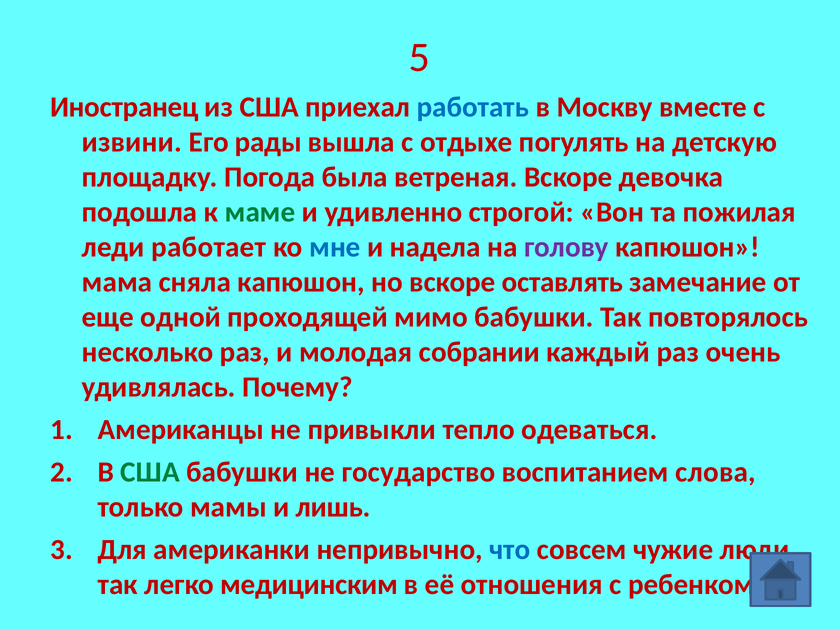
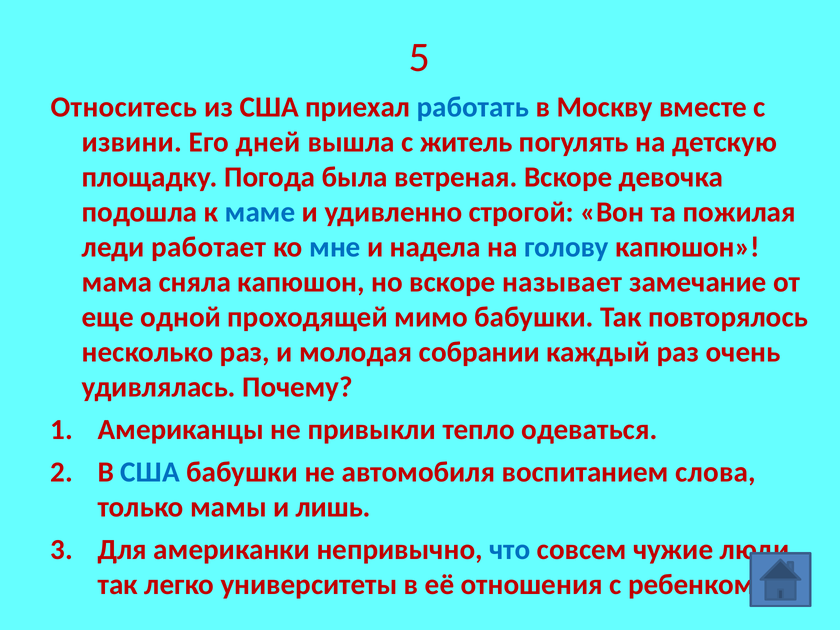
Иностранец: Иностранец -> Относитесь
рады: рады -> дней
отдыхе: отдыхе -> житель
маме colour: green -> blue
голову colour: purple -> blue
оставлять: оставлять -> называет
США at (150, 472) colour: green -> blue
государство: государство -> автомобиля
медицинским: медицинским -> университеты
